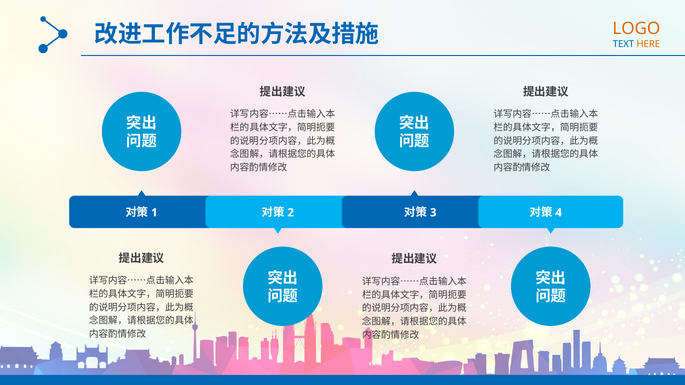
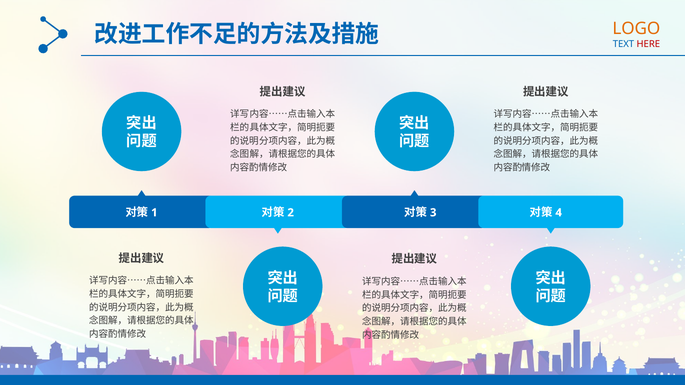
HERE colour: orange -> red
